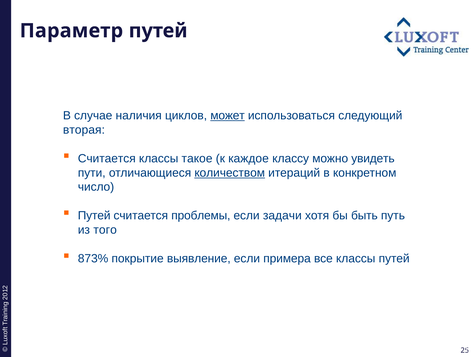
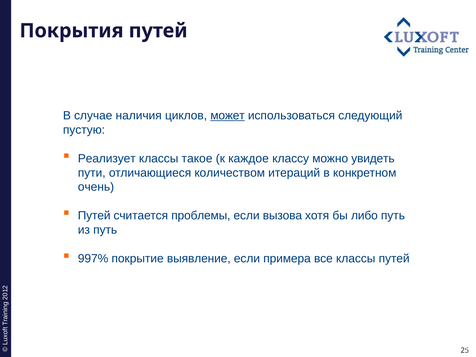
Параметр: Параметр -> Покрытия
вторая: вторая -> пустую
Считается at (107, 158): Считается -> Реализует
количеством underline: present -> none
число: число -> очень
задачи: задачи -> вызова
быть: быть -> либо
из того: того -> путь
873%: 873% -> 997%
